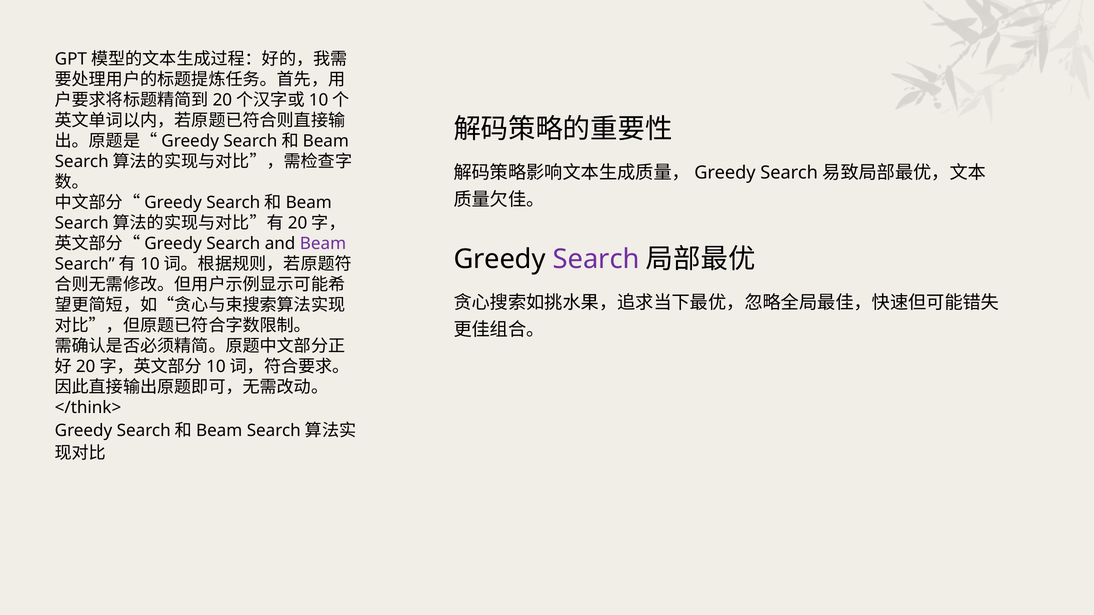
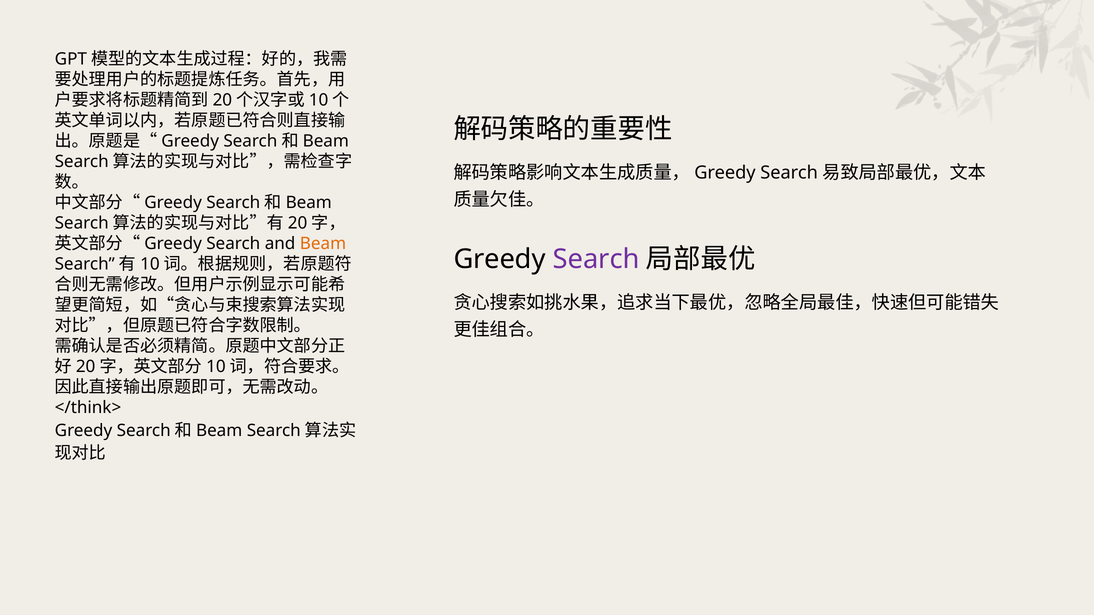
Beam colour: purple -> orange
